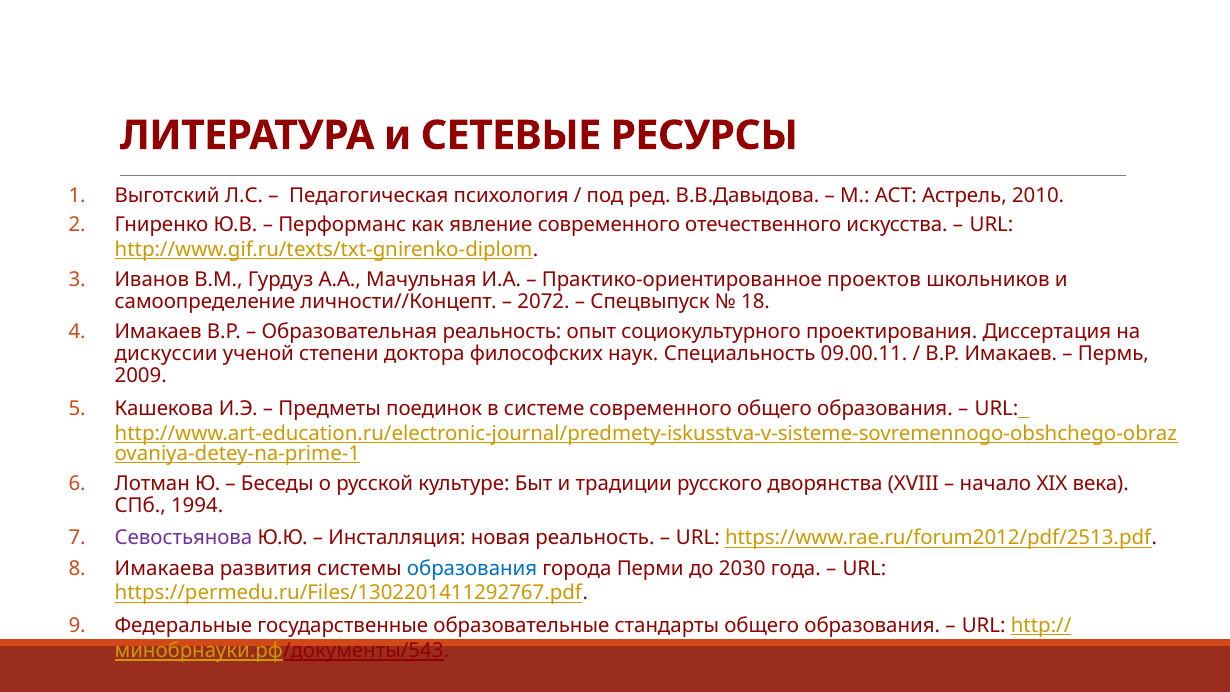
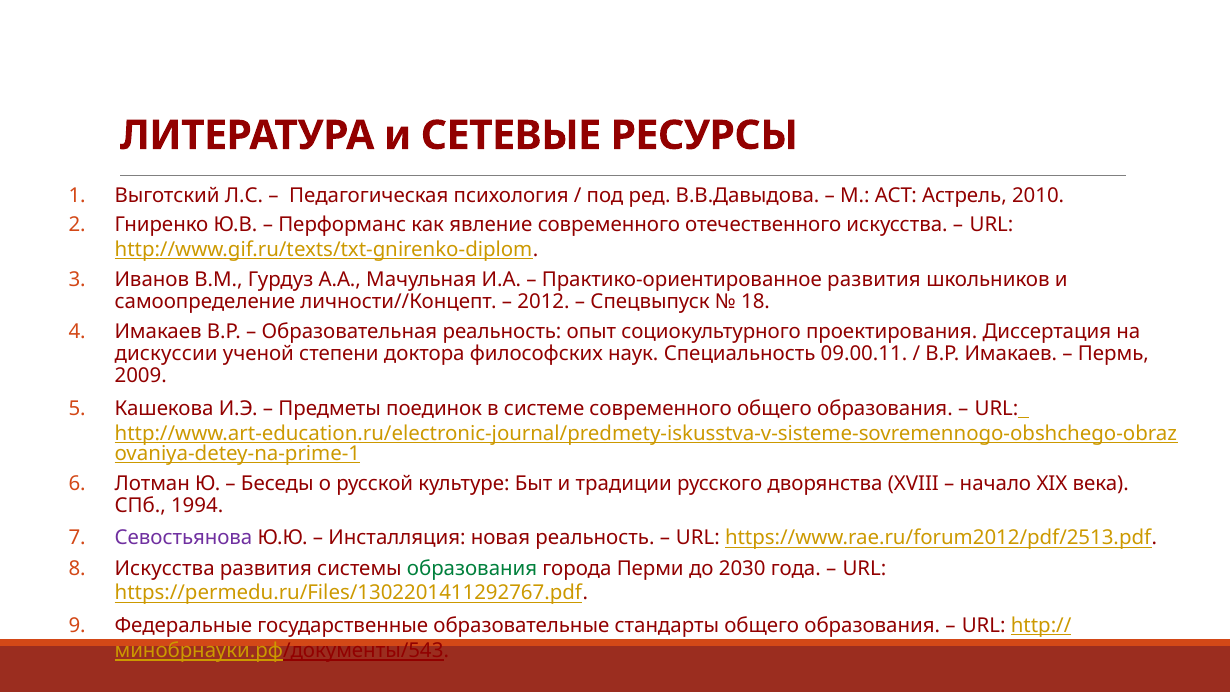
Практико-ориентированное проектов: проектов -> развития
2072: 2072 -> 2012
Имакаева at (165, 568): Имакаева -> Искусства
образования at (472, 568) colour: blue -> green
